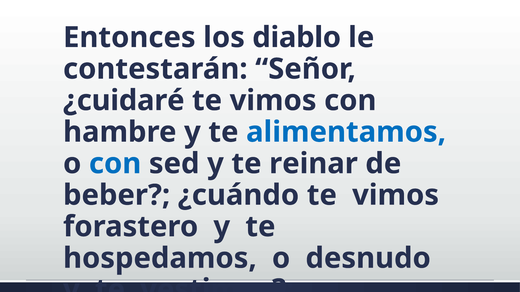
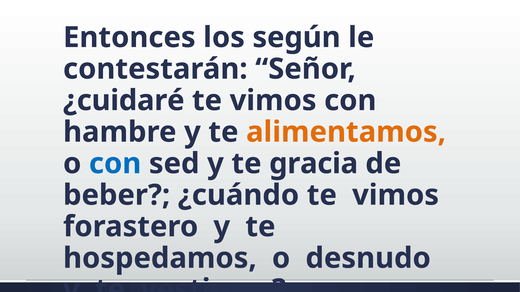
diablo: diablo -> según
alimentamos colour: blue -> orange
reinar: reinar -> gracia
